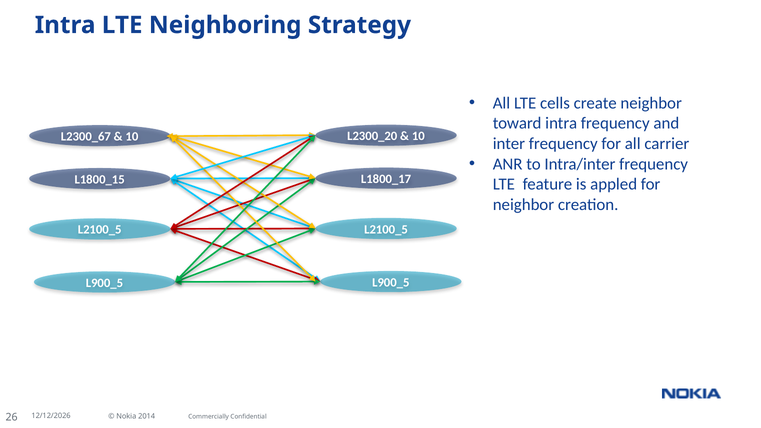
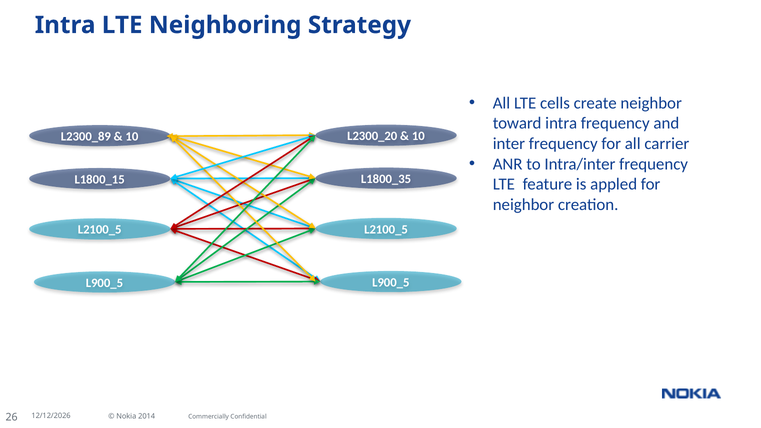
L2300_67: L2300_67 -> L2300_89
L1800_17: L1800_17 -> L1800_35
